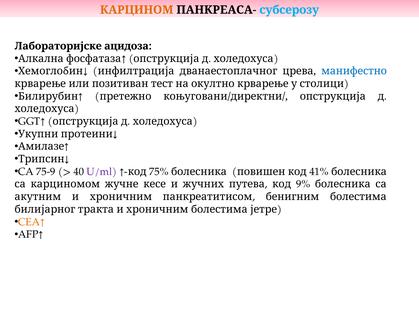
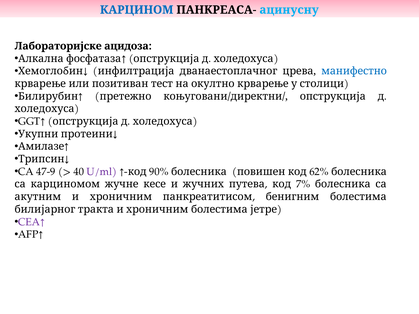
КАРЦИНОМ colour: orange -> blue
субсерозу: субсерозу -> ацинусну
75-9: 75-9 -> 47-9
75%: 75% -> 90%
41%: 41% -> 62%
9%: 9% -> 7%
CEA↑ colour: orange -> purple
